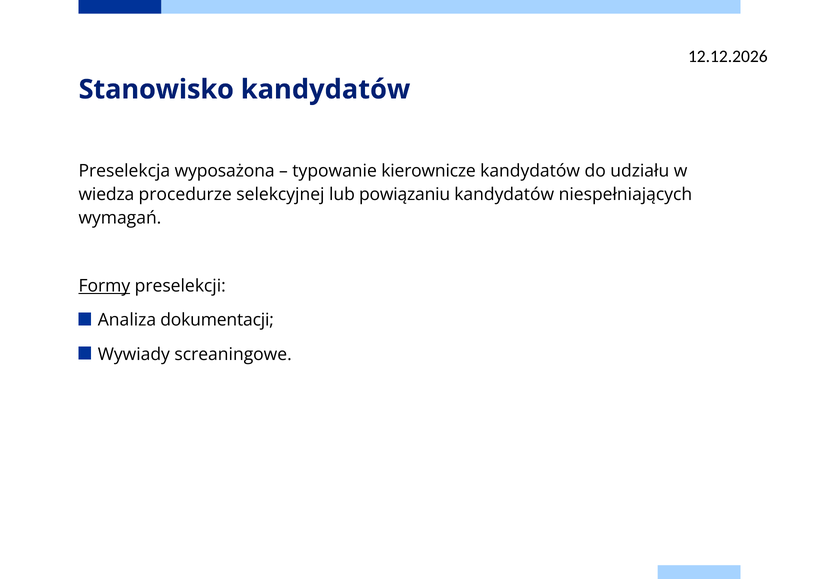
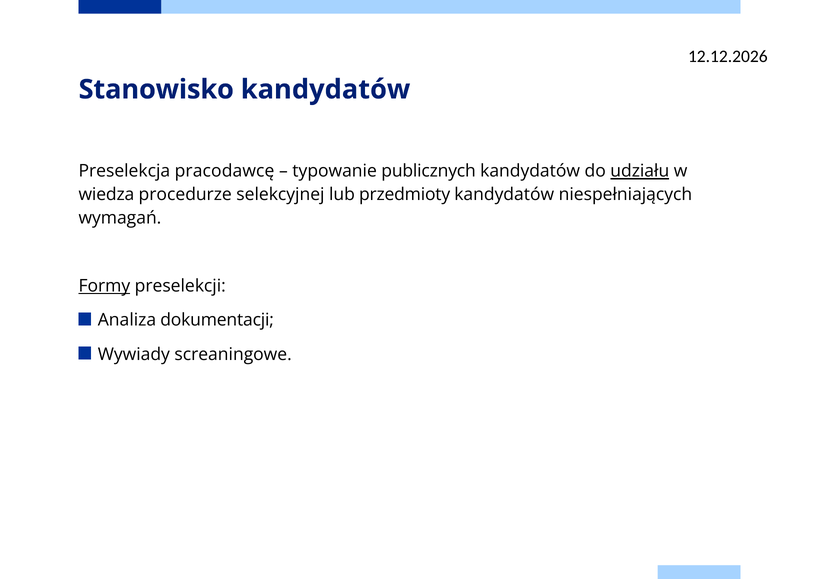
wyposażona: wyposażona -> pracodawcę
kierownicze: kierownicze -> publicznych
udziału underline: none -> present
powiązaniu: powiązaniu -> przedmioty
